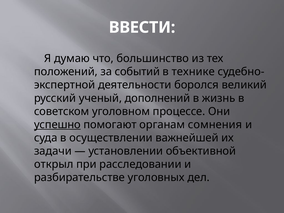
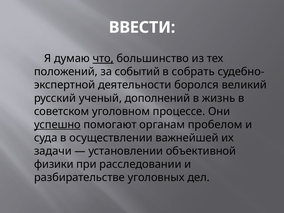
что underline: none -> present
технике: технике -> собрать
сомнения: сомнения -> пробелом
открыл: открыл -> физики
